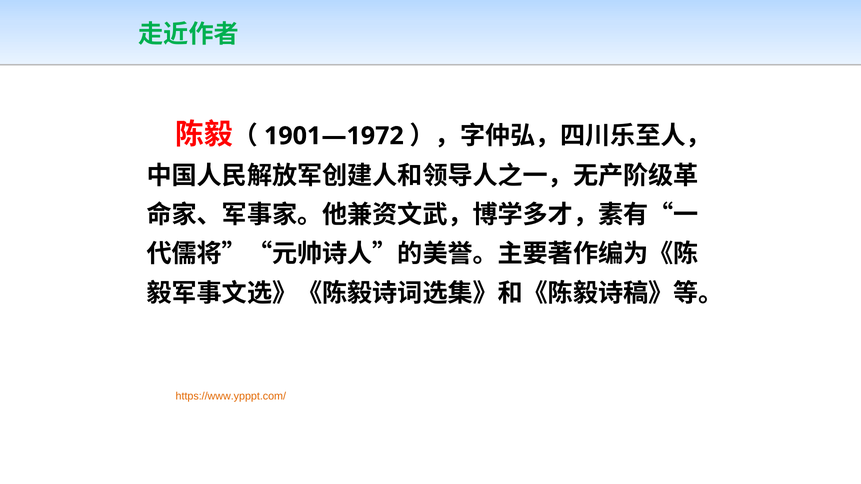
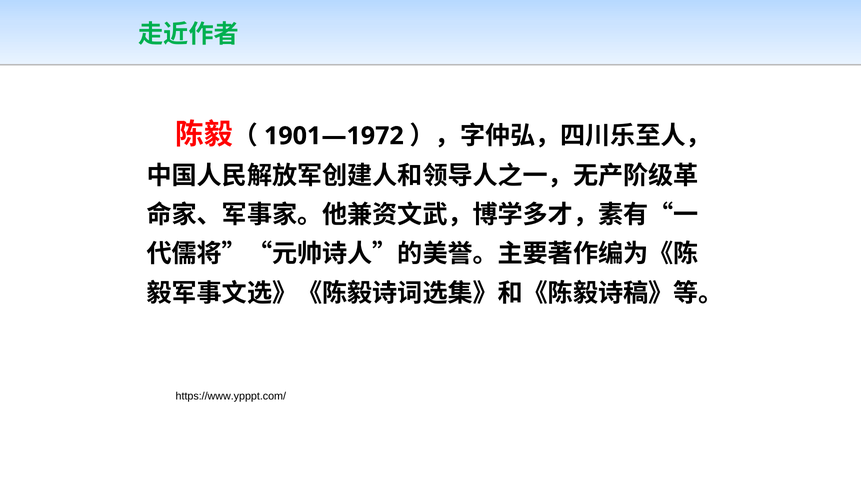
https://www.ypppt.com/ colour: orange -> black
